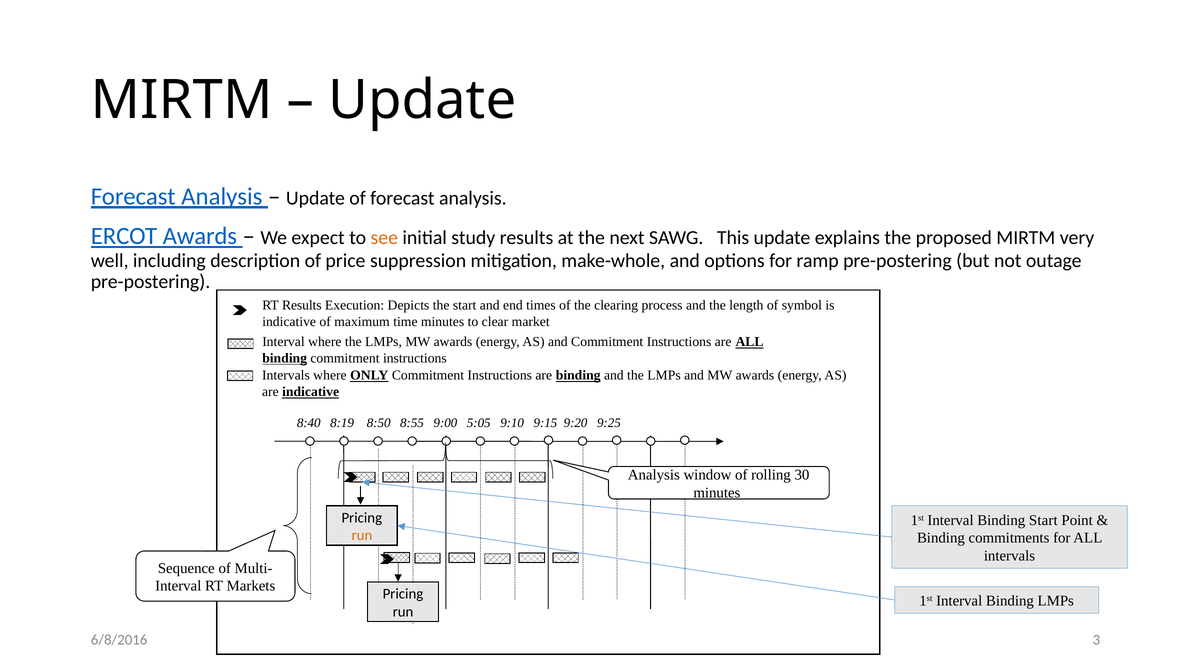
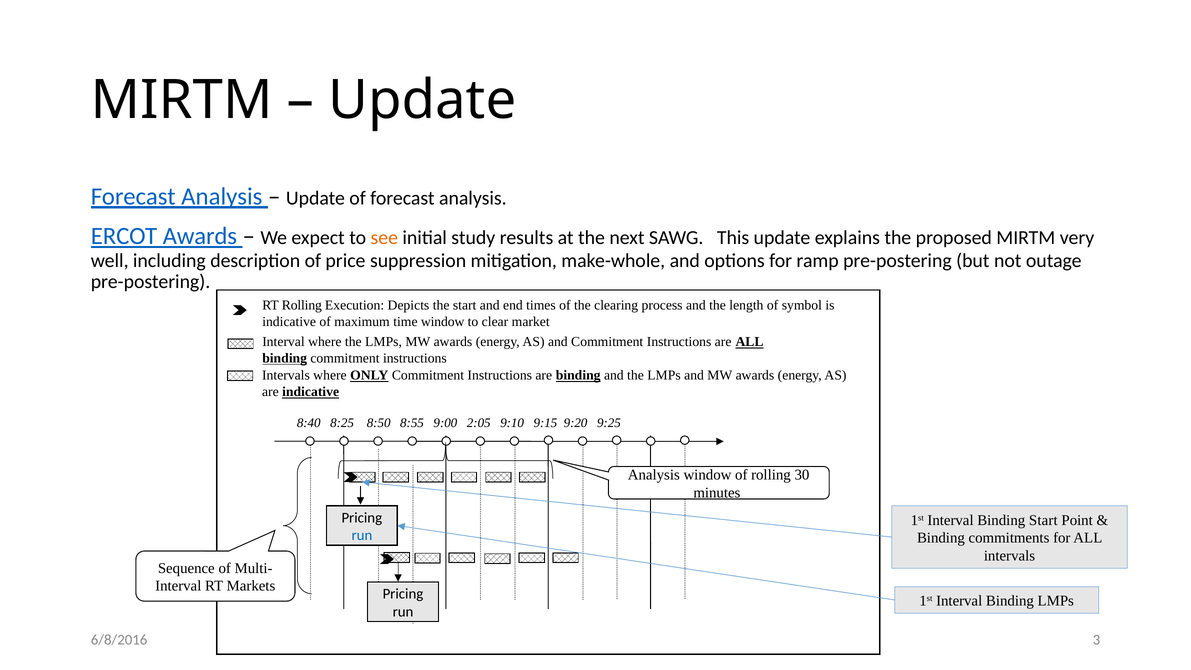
RT Results: Results -> Rolling
time minutes: minutes -> window
8:19: 8:19 -> 8:25
5:05: 5:05 -> 2:05
run at (362, 535) colour: orange -> blue
